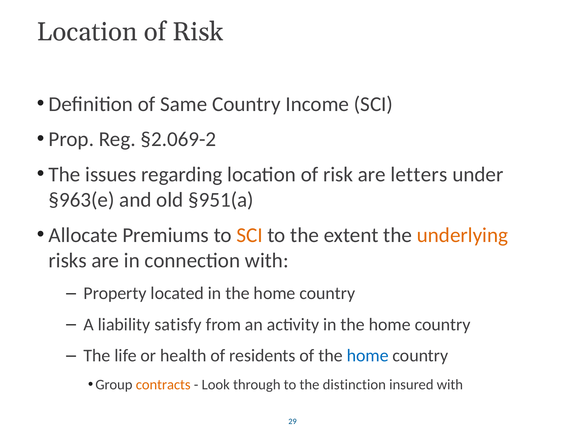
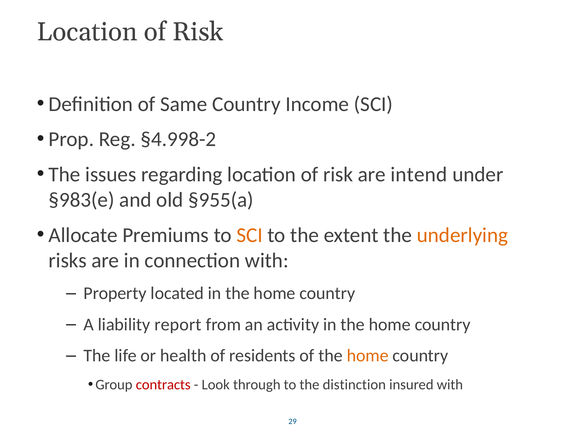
§2.069-2: §2.069-2 -> §4.998-2
letters: letters -> intend
§963(e: §963(e -> §983(e
§951(a: §951(a -> §955(a
satisfy: satisfy -> report
home at (368, 356) colour: blue -> orange
contracts colour: orange -> red
